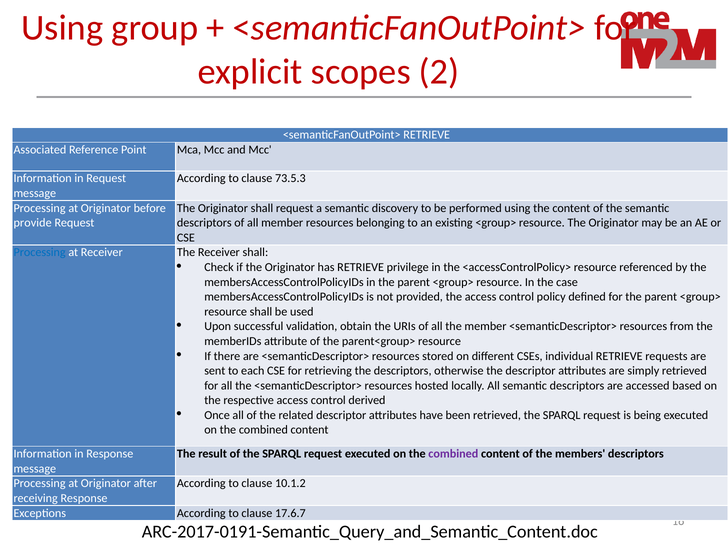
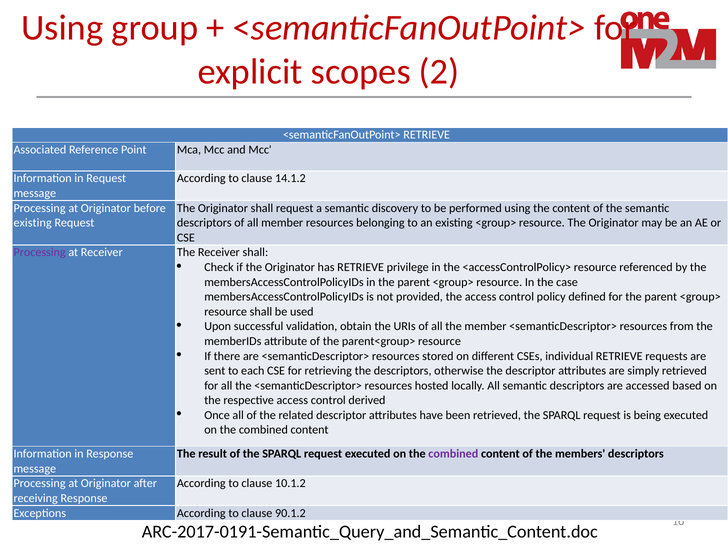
73.5.3: 73.5.3 -> 14.1.2
provide at (33, 223): provide -> existing
Processing at (40, 252) colour: blue -> purple
17.6.7: 17.6.7 -> 90.1.2
